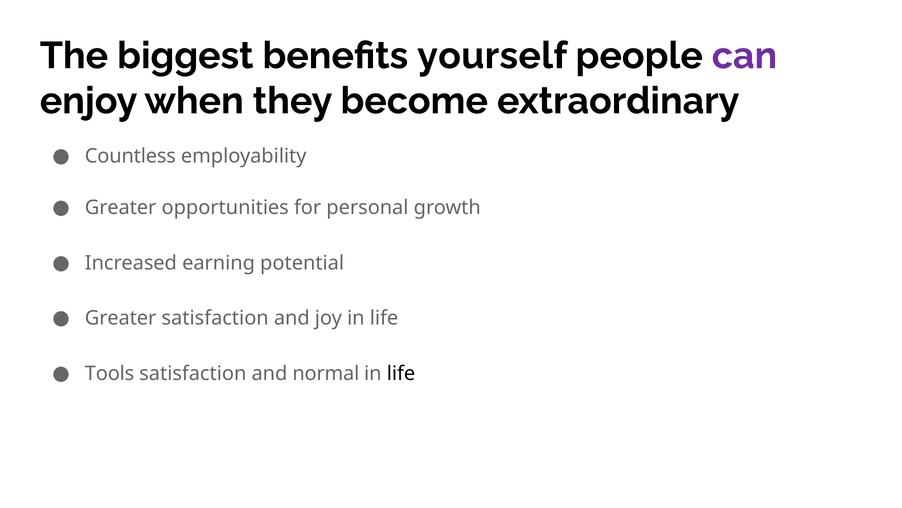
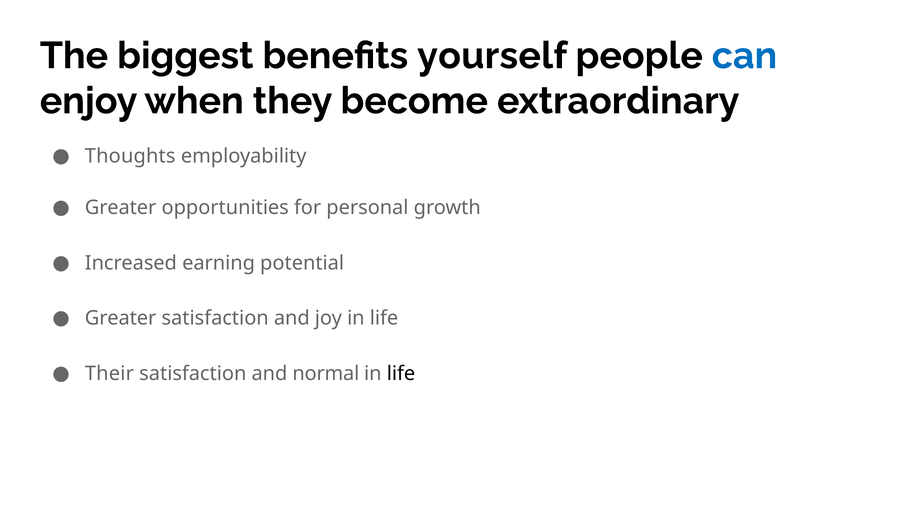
can colour: purple -> blue
Countless: Countless -> Thoughts
Tools: Tools -> Their
